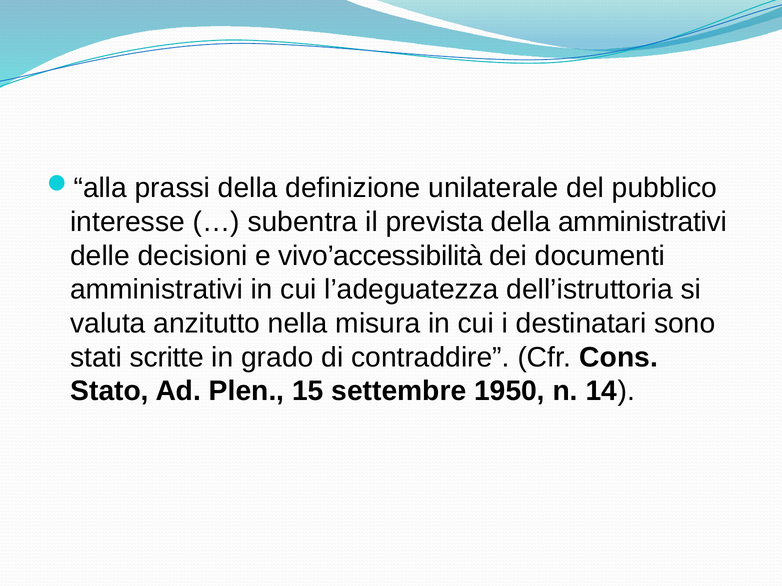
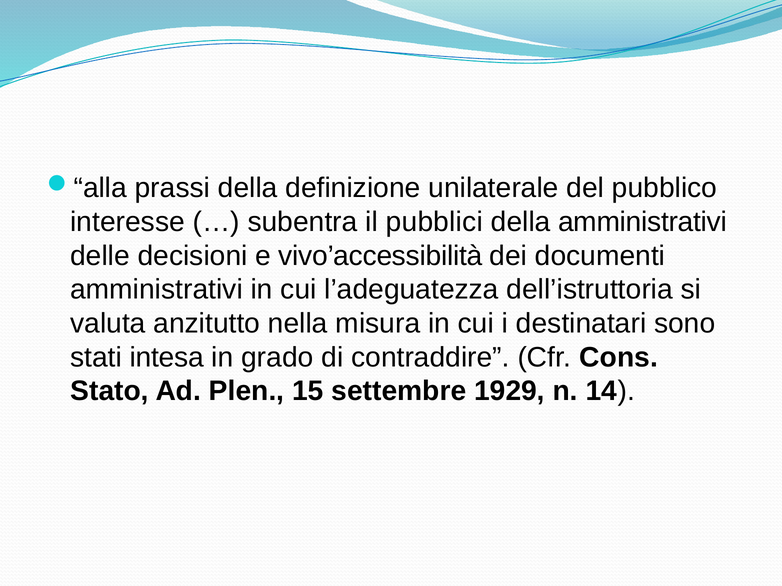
prevista: prevista -> pubblici
scritte: scritte -> intesa
1950: 1950 -> 1929
